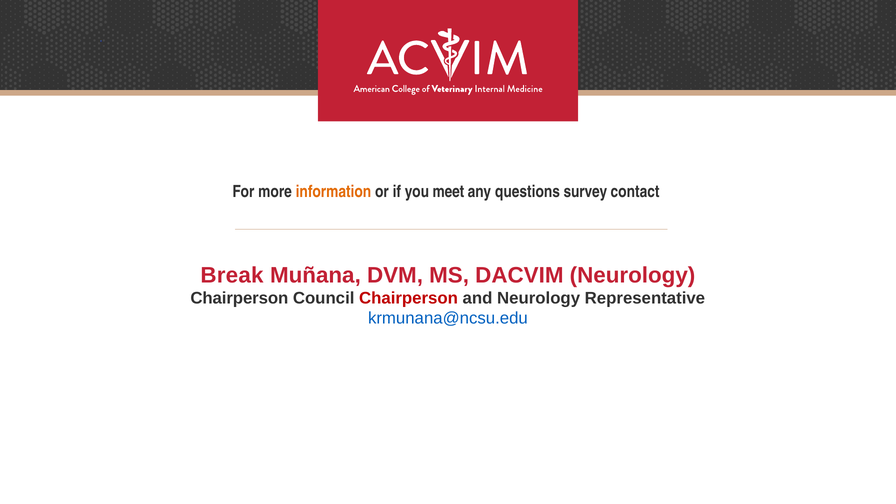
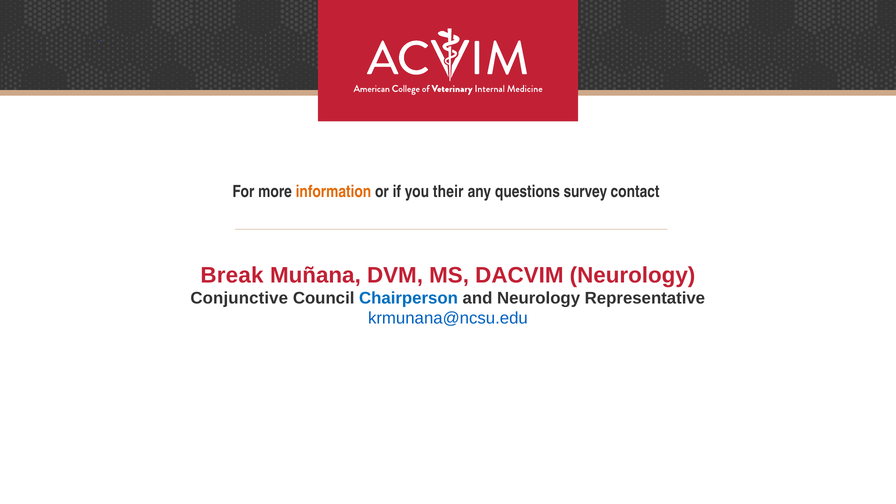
meet: meet -> their
Chairperson at (239, 298): Chairperson -> Conjunctive
Chairperson at (409, 298) colour: red -> blue
